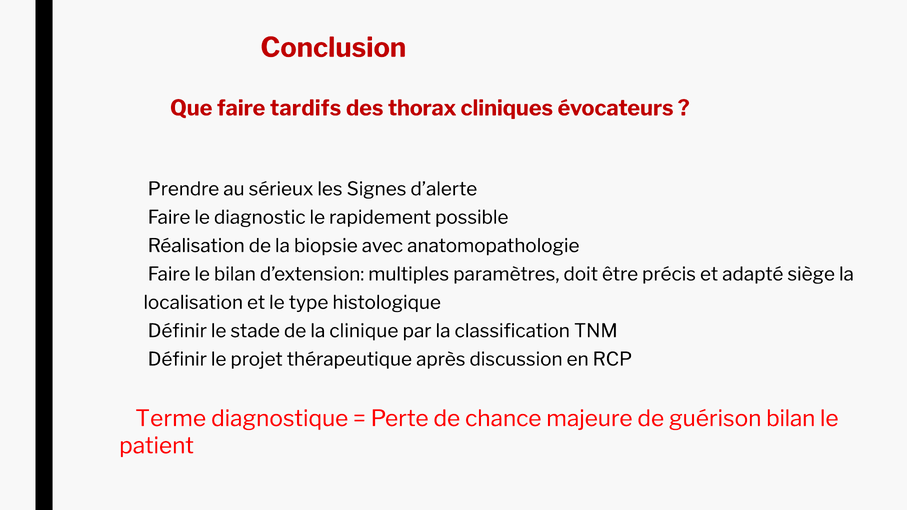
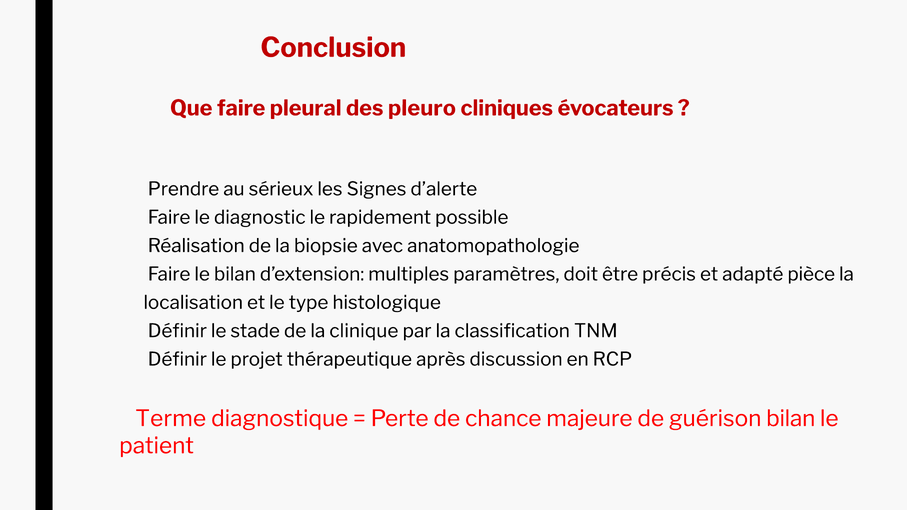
tardifs: tardifs -> pleural
thorax: thorax -> pleuro
siège: siège -> pièce
